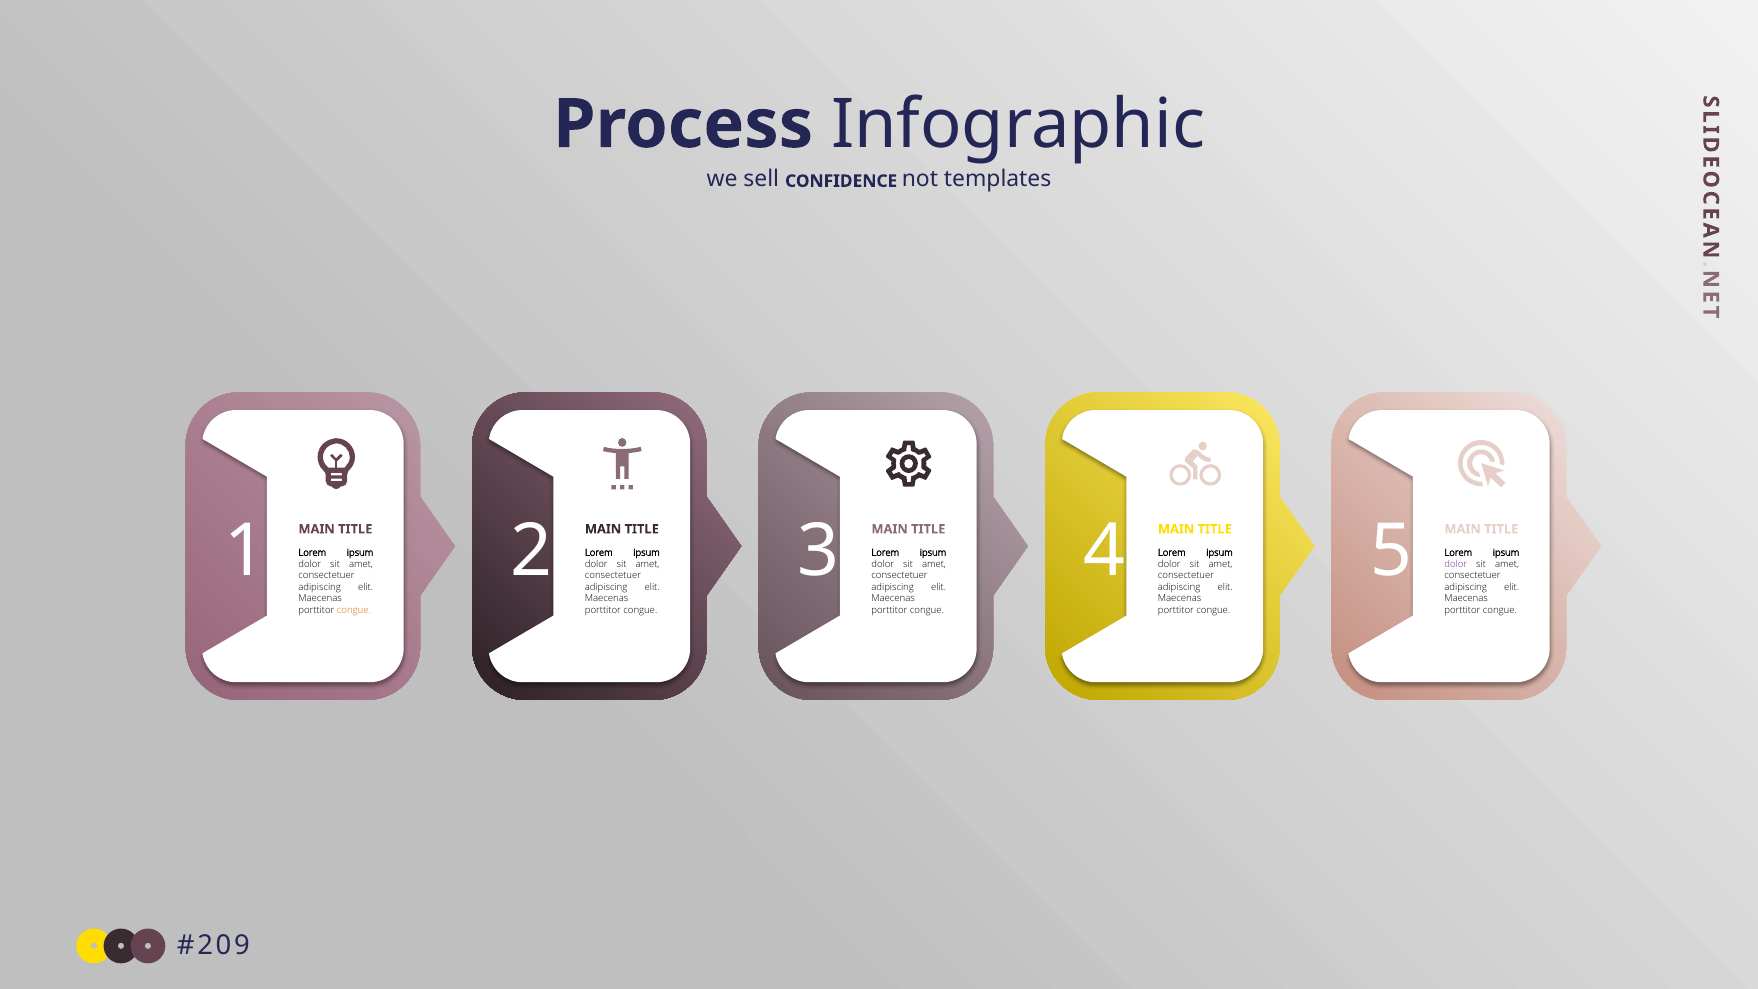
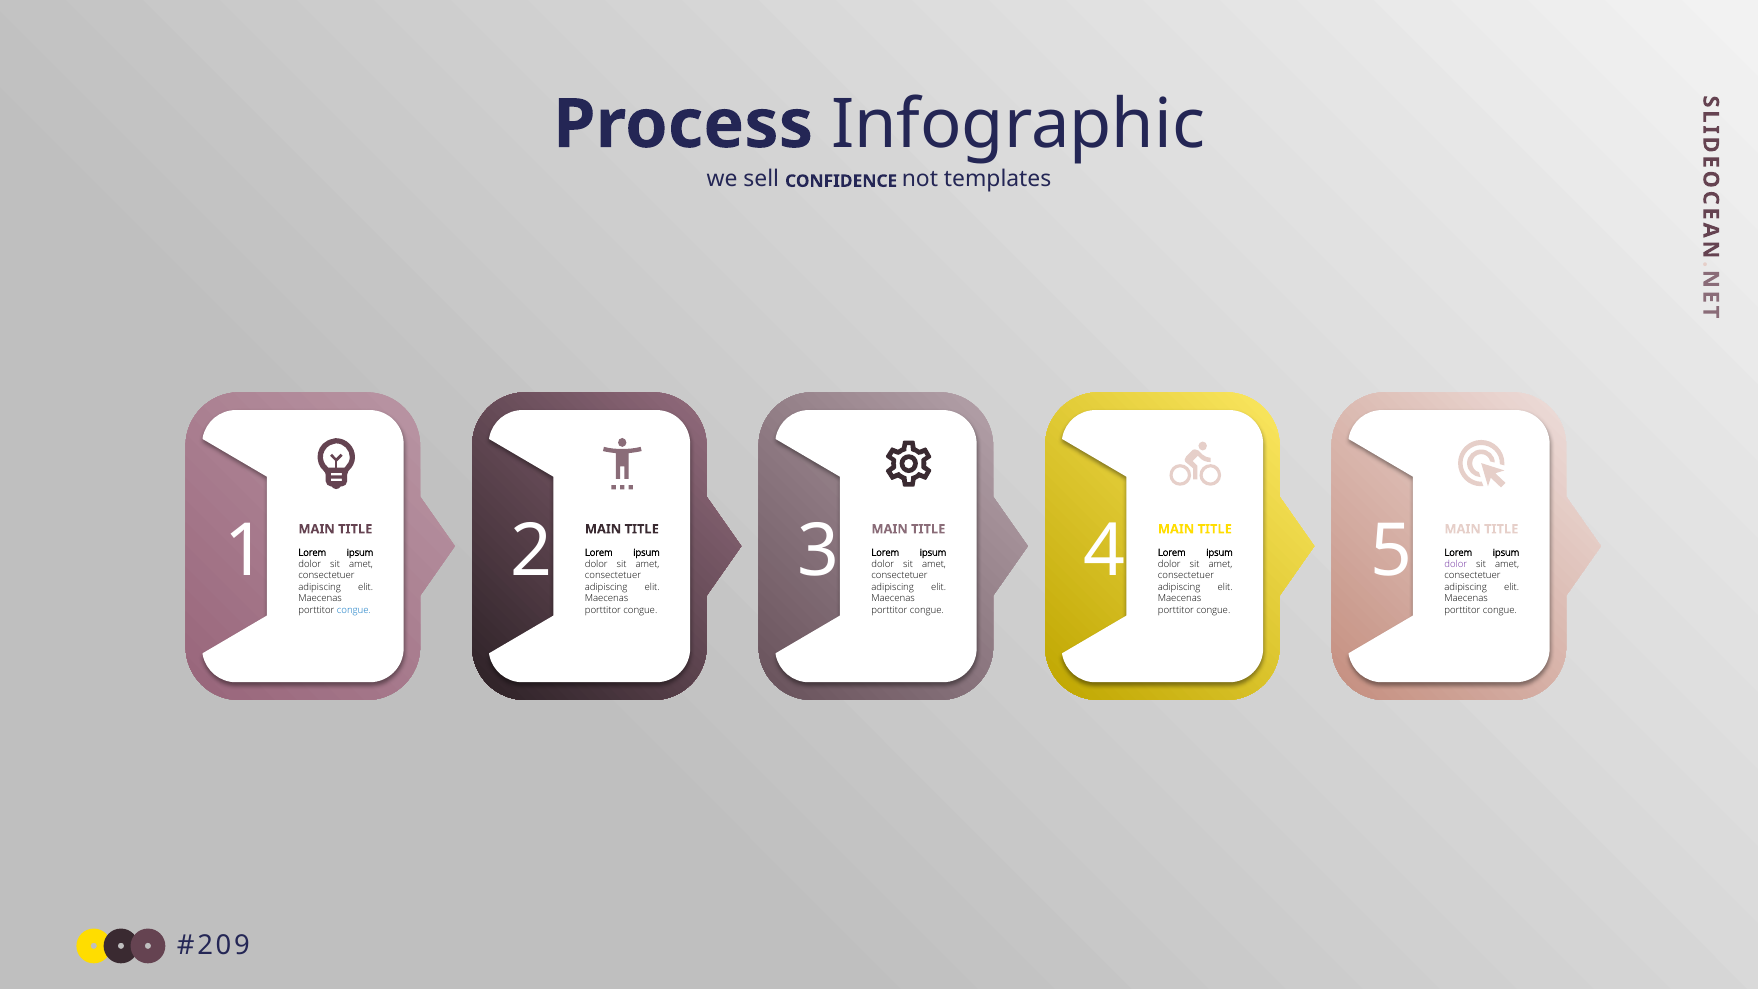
congue at (354, 610) colour: orange -> blue
